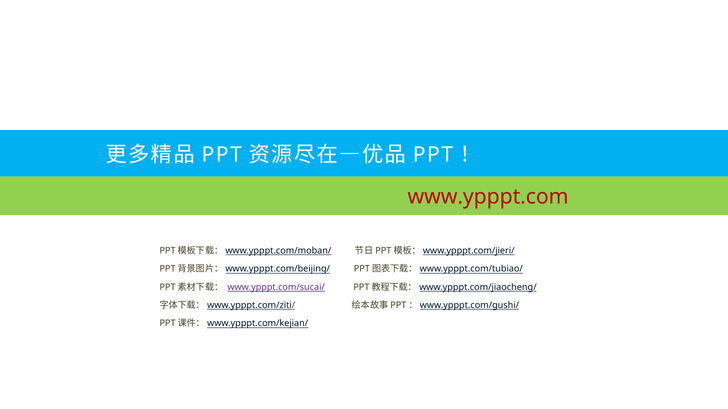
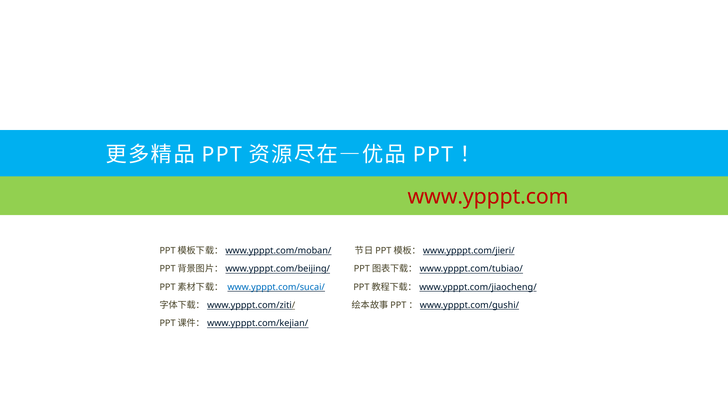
www.ypppt.com/sucai/ colour: purple -> blue
